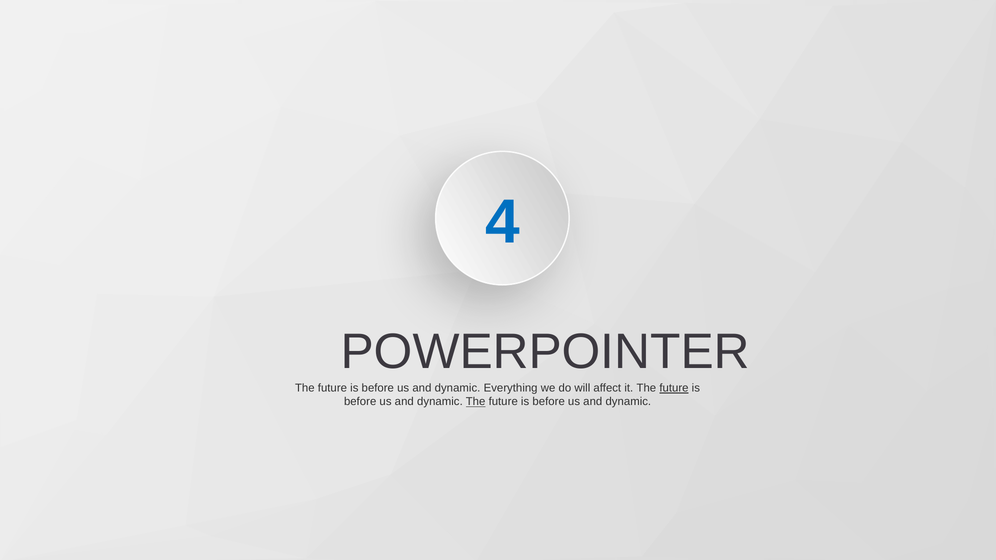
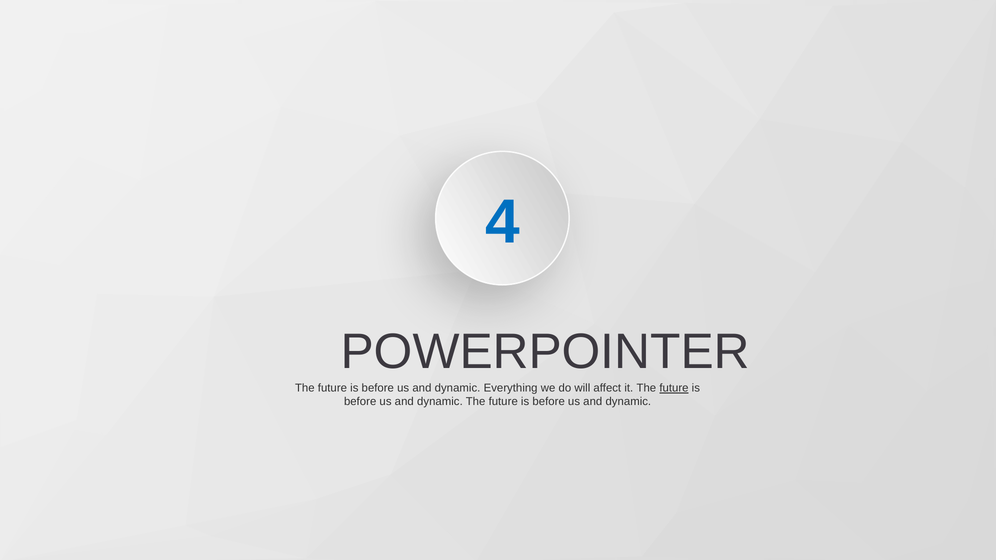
The at (476, 402) underline: present -> none
